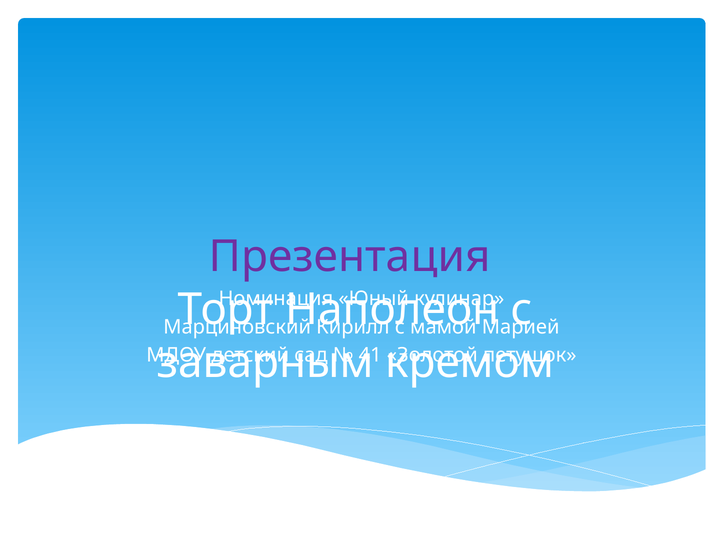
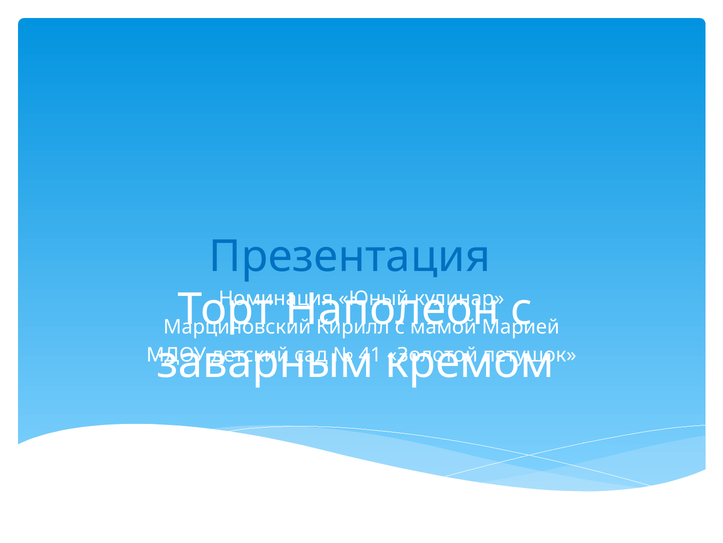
Презентация colour: purple -> blue
